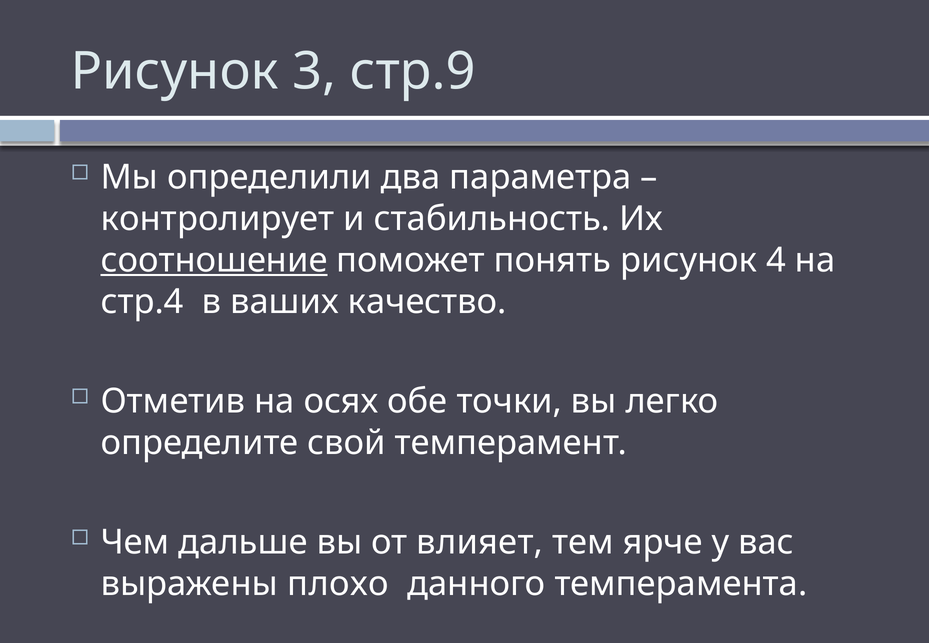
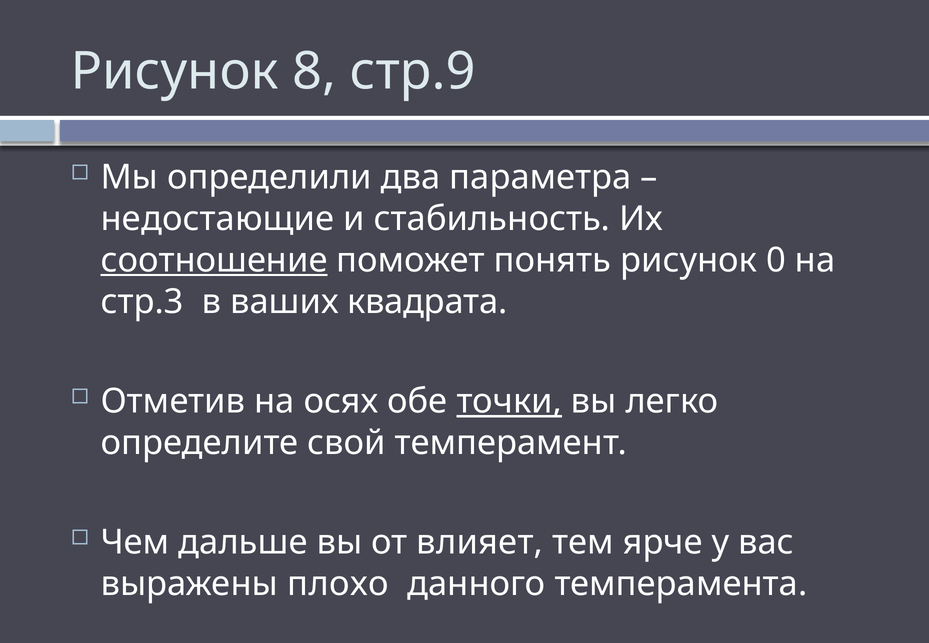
3: 3 -> 8
контролирует: контролирует -> недостающие
4: 4 -> 0
стр.4: стр.4 -> стр.3
качество: качество -> квадрата
точки underline: none -> present
